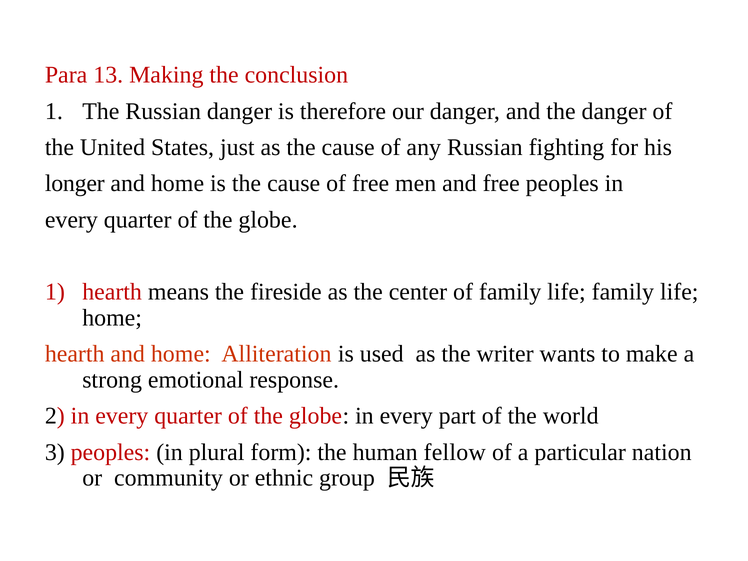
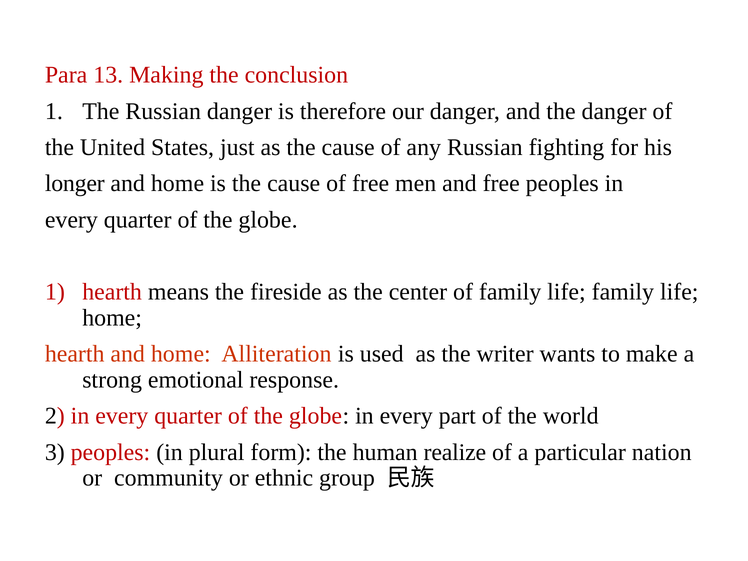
fellow: fellow -> realize
